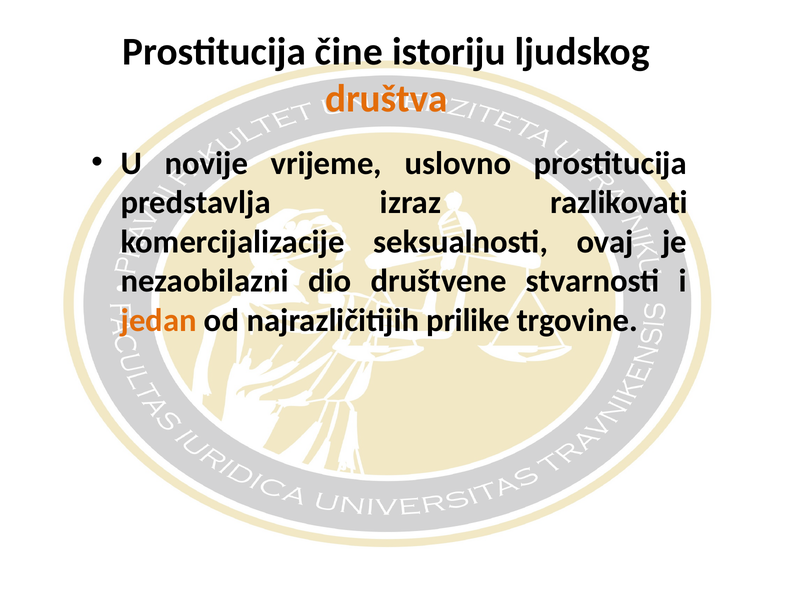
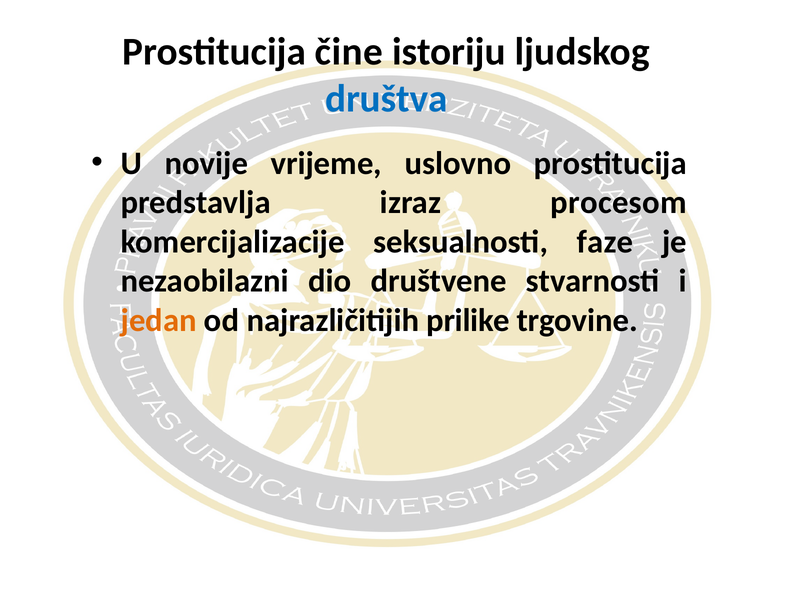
društva colour: orange -> blue
razlikovati: razlikovati -> procesom
ovaj: ovaj -> faze
